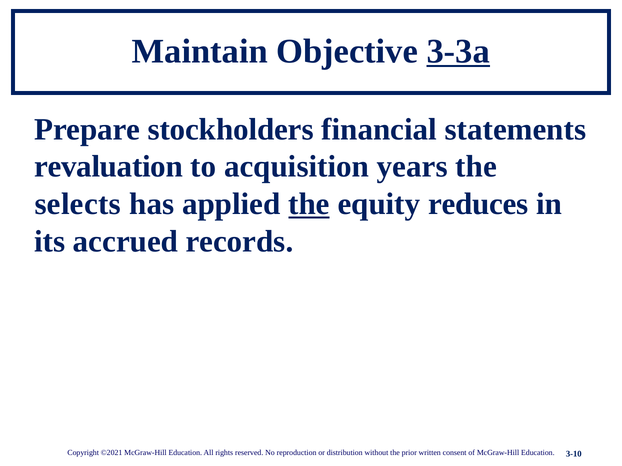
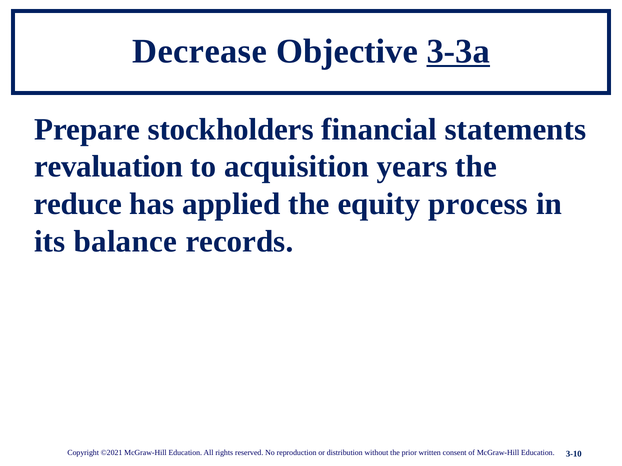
Maintain: Maintain -> Decrease
selects: selects -> reduce
the at (309, 204) underline: present -> none
reduces: reduces -> process
accrued: accrued -> balance
